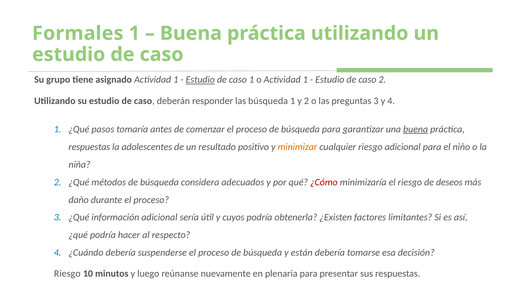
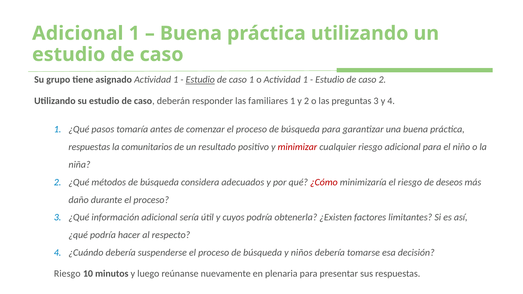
Formales at (78, 33): Formales -> Adicional
las búsqueda: búsqueda -> familiares
buena at (416, 129) underline: present -> none
adolescentes: adolescentes -> comunitarios
minimizar colour: orange -> red
están: están -> niños
